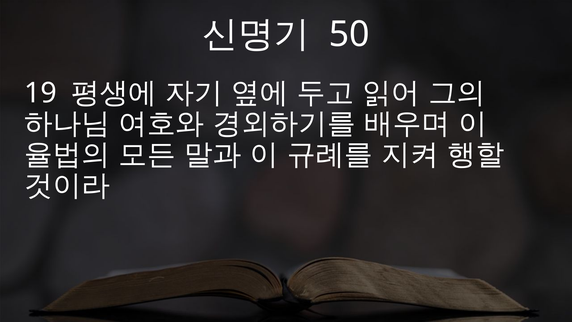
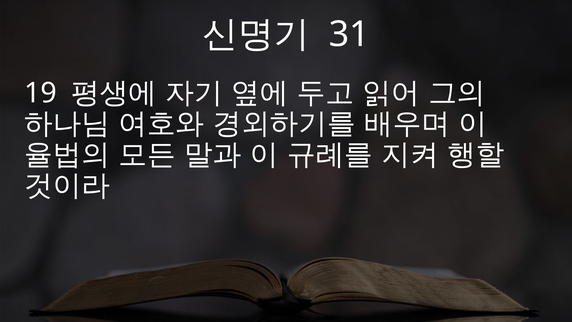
50: 50 -> 31
